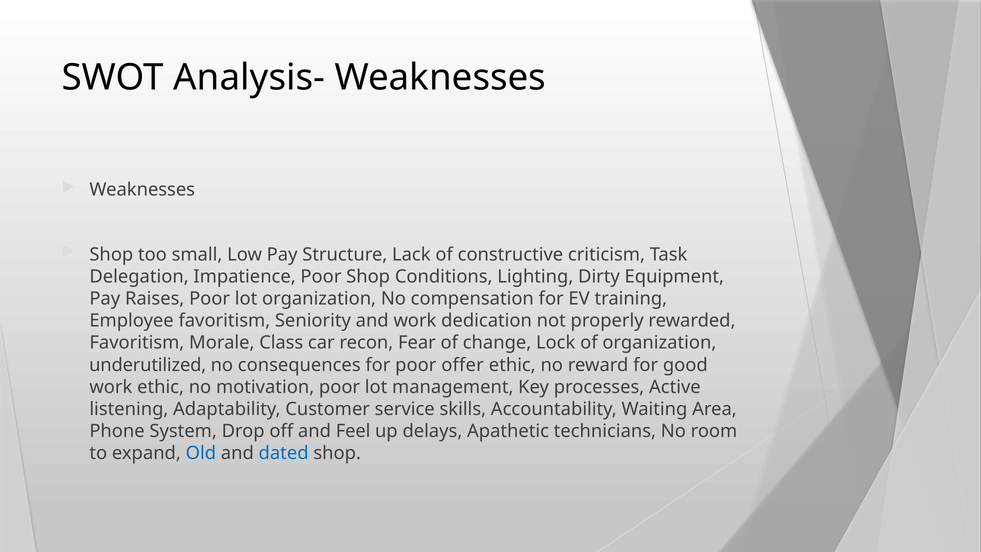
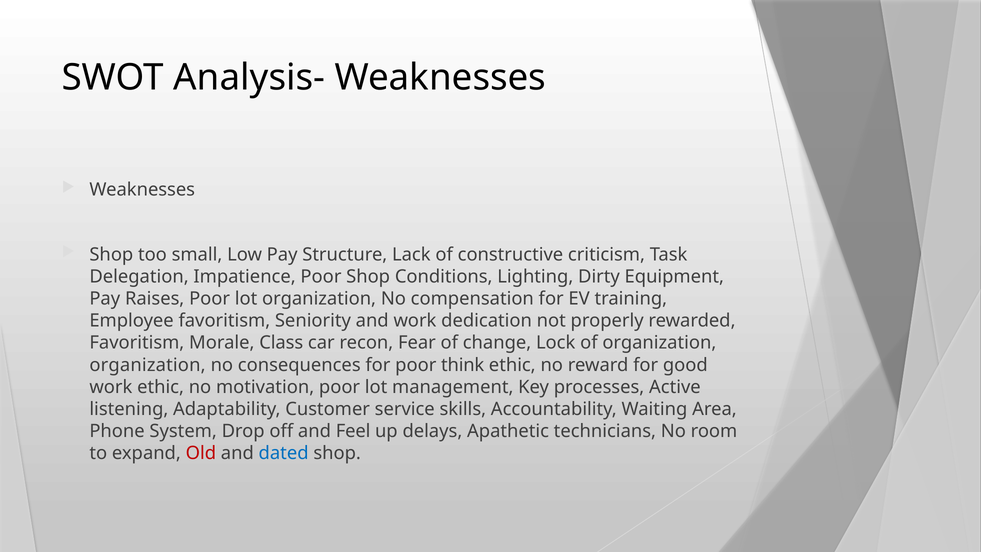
underutilized at (148, 365): underutilized -> organization
offer: offer -> think
Old colour: blue -> red
